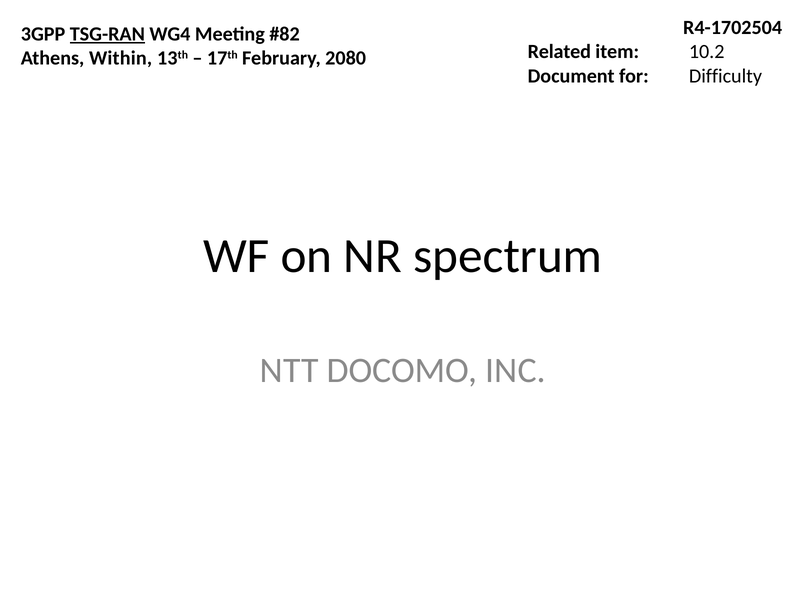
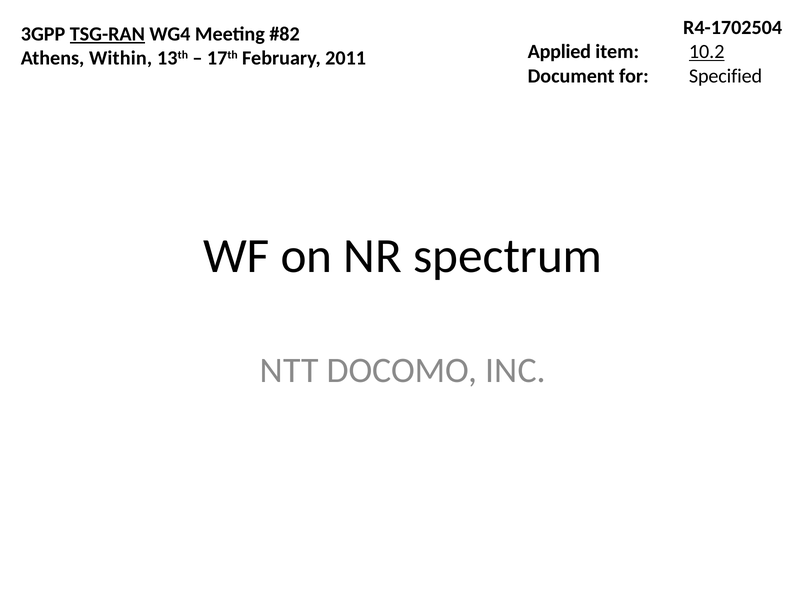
Related: Related -> Applied
10.2 underline: none -> present
2080: 2080 -> 2011
Difficulty: Difficulty -> Specified
